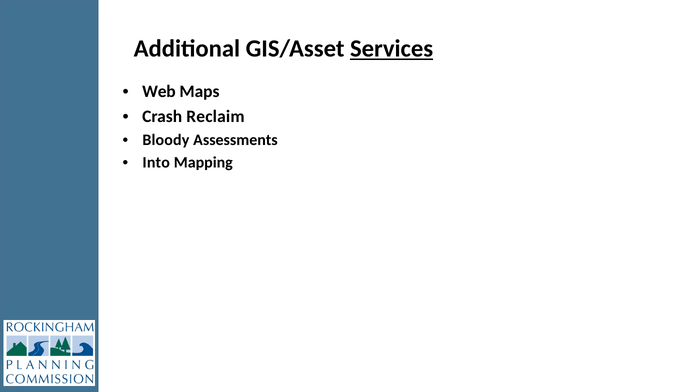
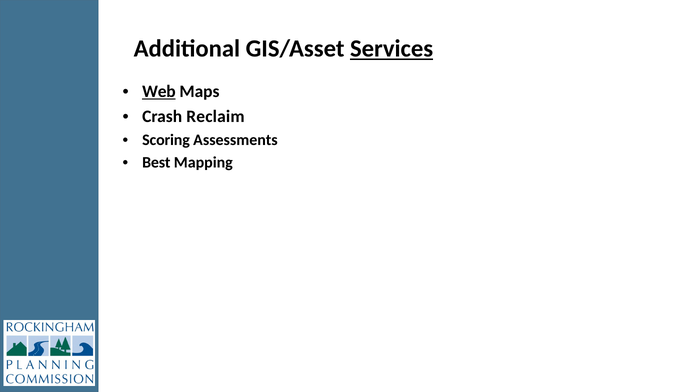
Web underline: none -> present
Bloody: Bloody -> Scoring
Into: Into -> Best
